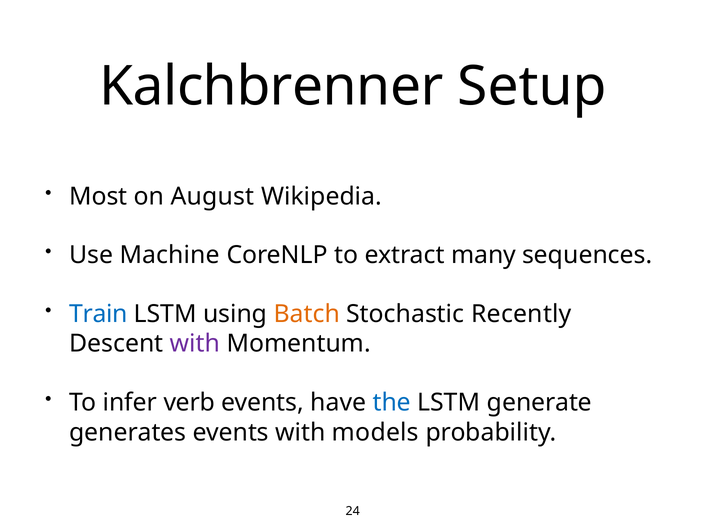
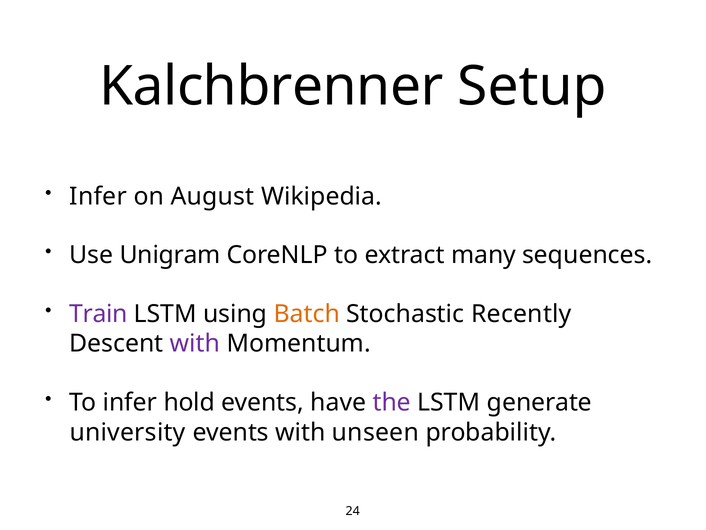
Most at (98, 196): Most -> Infer
Machine: Machine -> Unigram
Train colour: blue -> purple
verb: verb -> hold
the colour: blue -> purple
generates: generates -> university
models: models -> unseen
